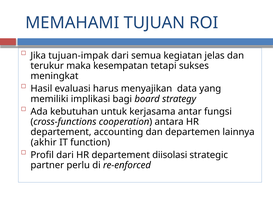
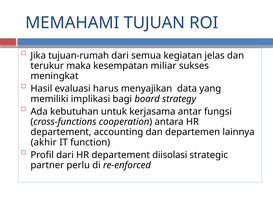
tujuan-impak: tujuan-impak -> tujuan-rumah
tetapi: tetapi -> miliar
